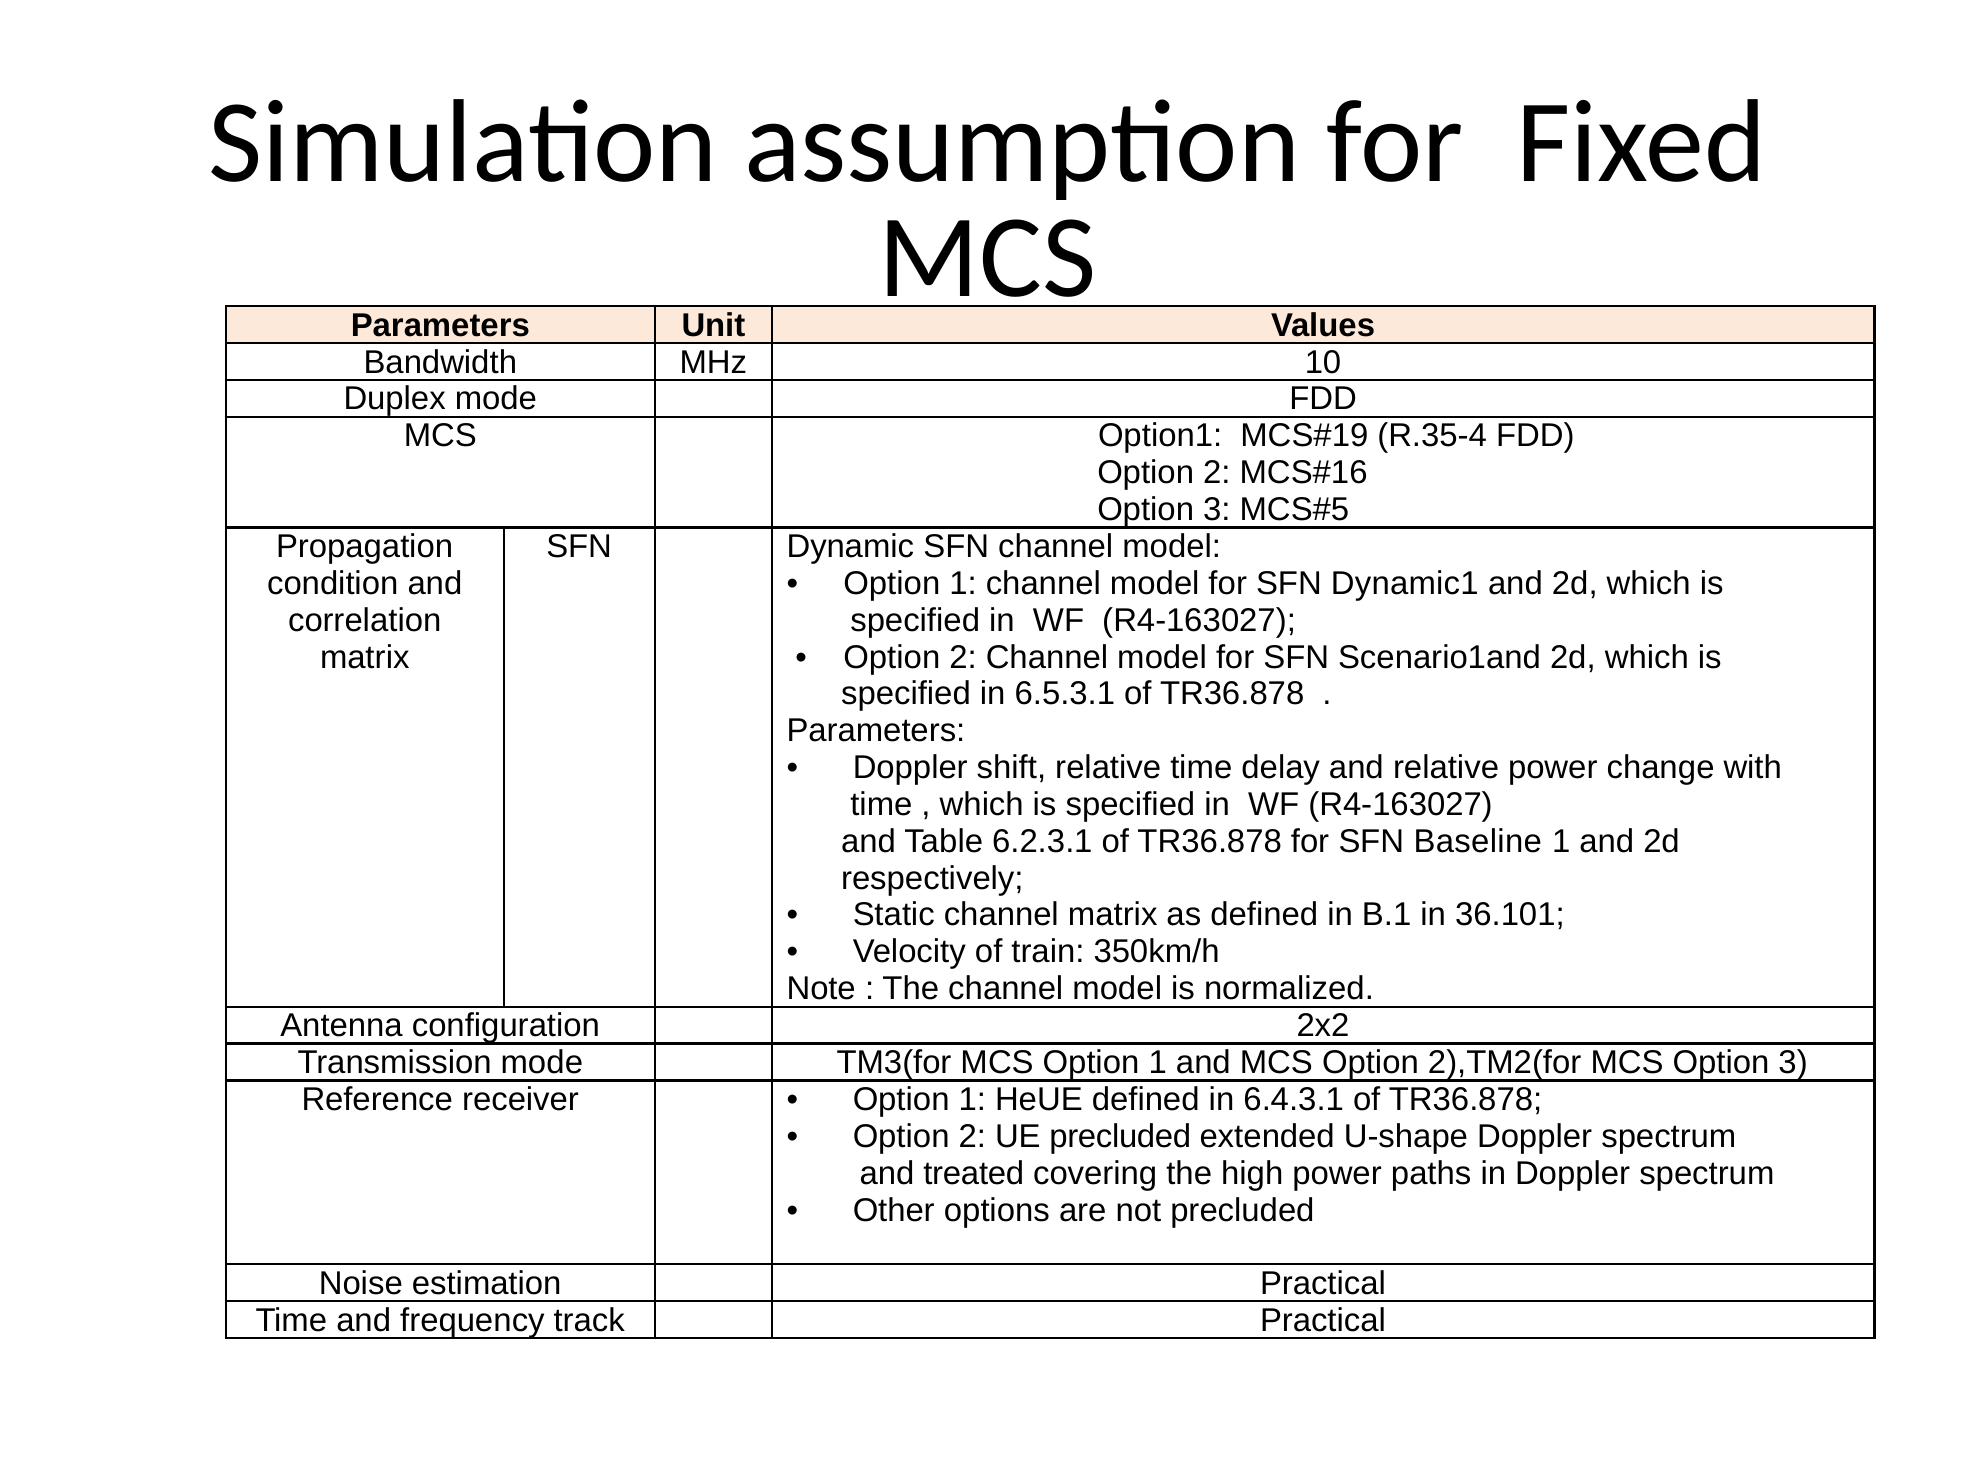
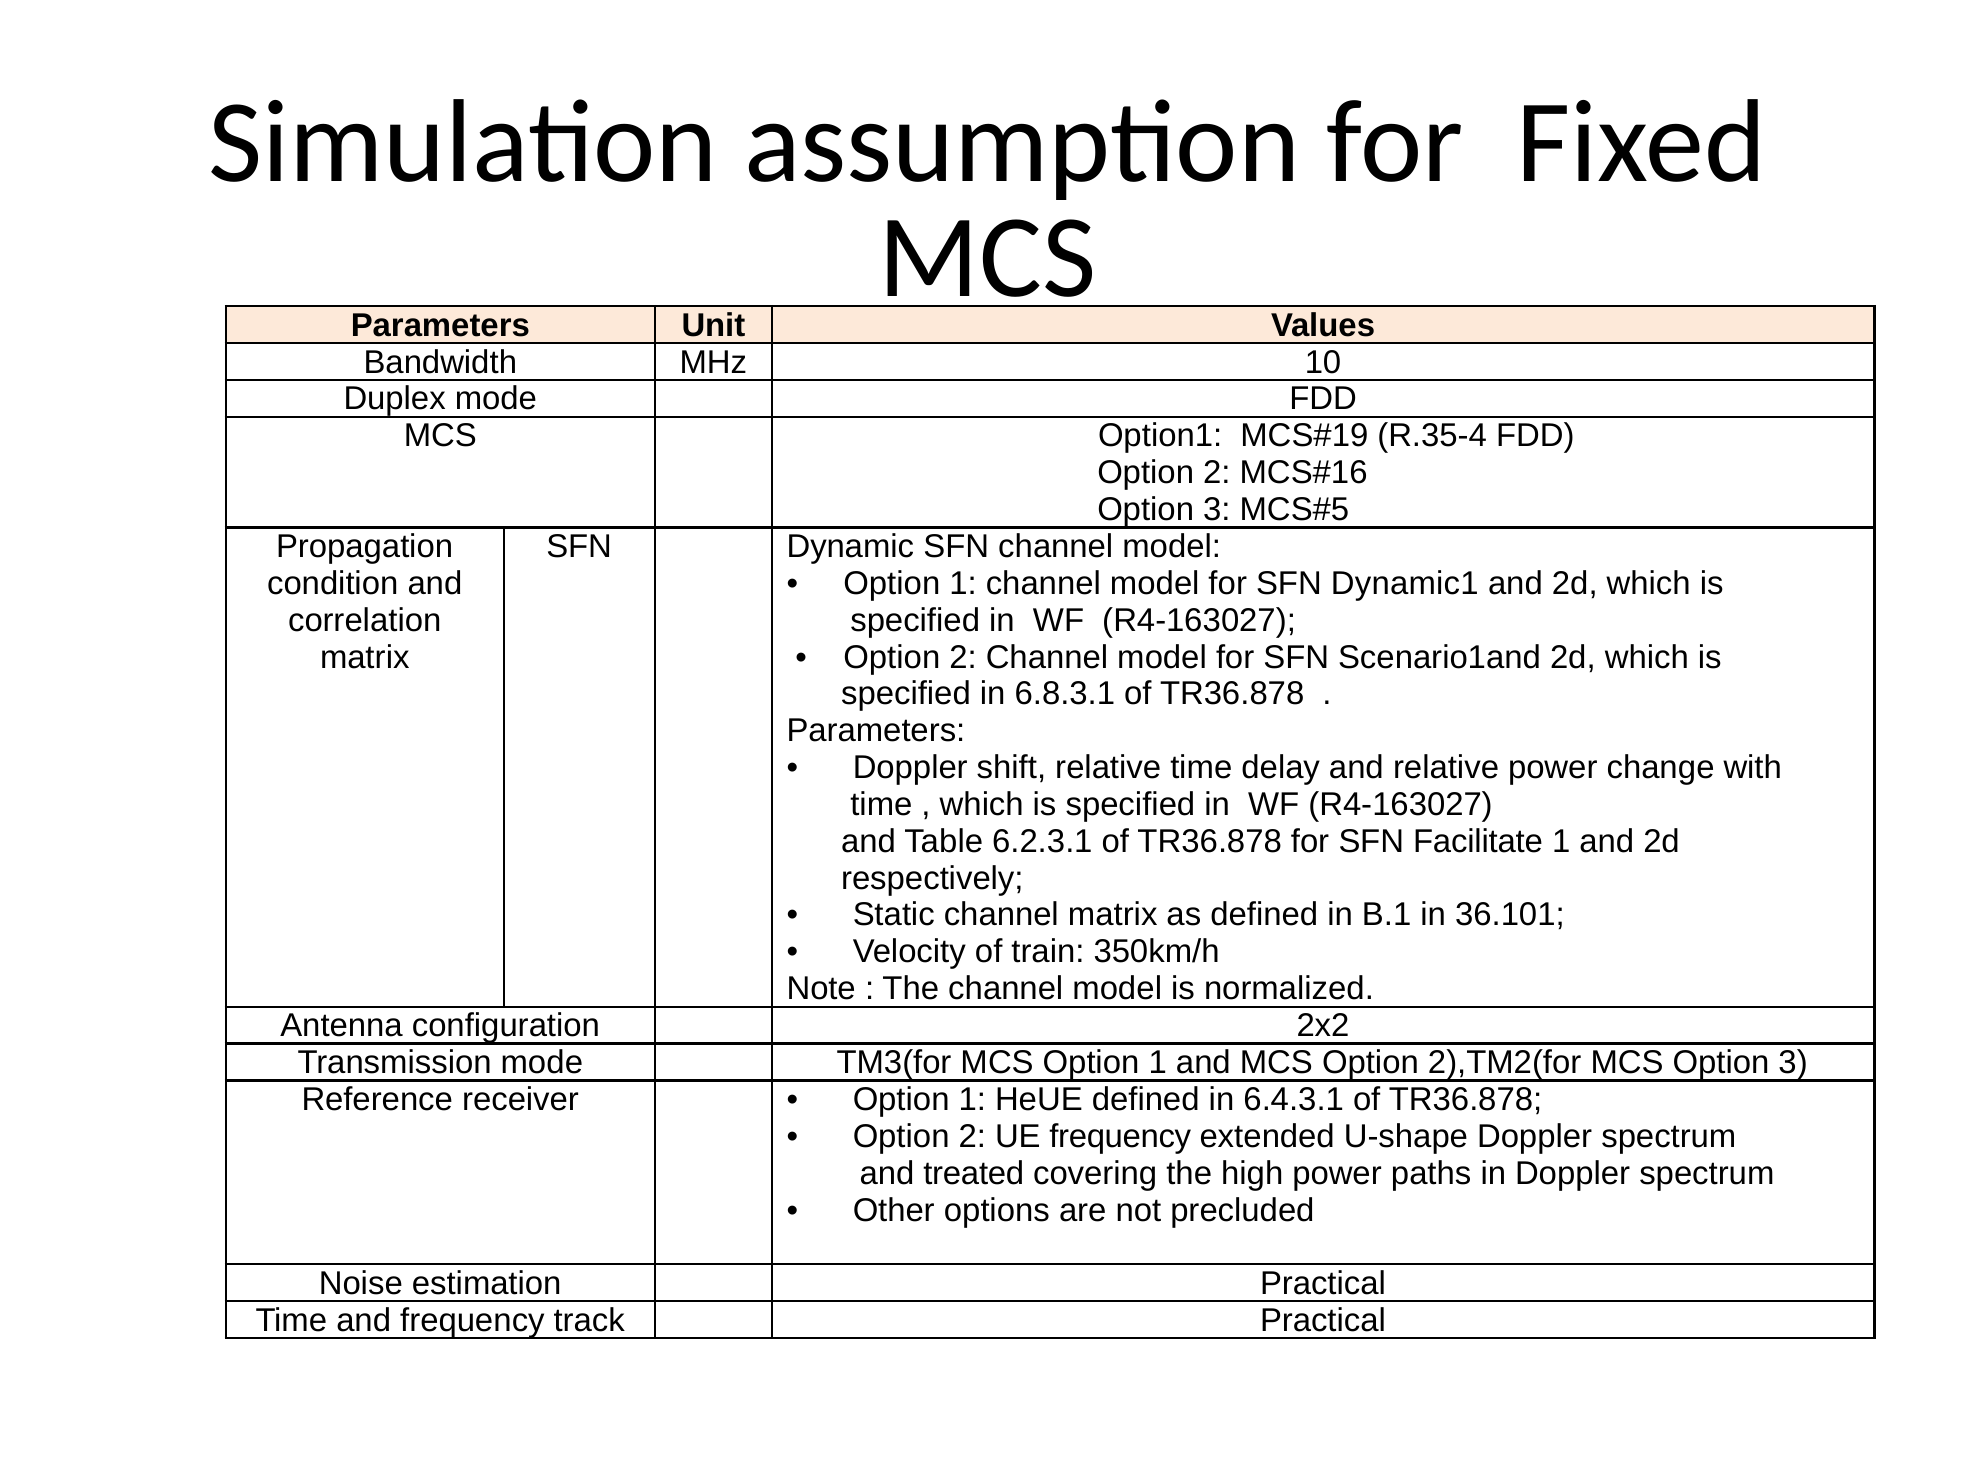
6.5.3.1: 6.5.3.1 -> 6.8.3.1
Baseline: Baseline -> Facilitate
UE precluded: precluded -> frequency
